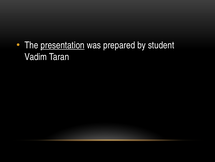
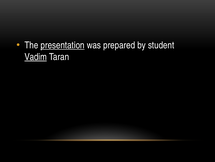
Vadim underline: none -> present
